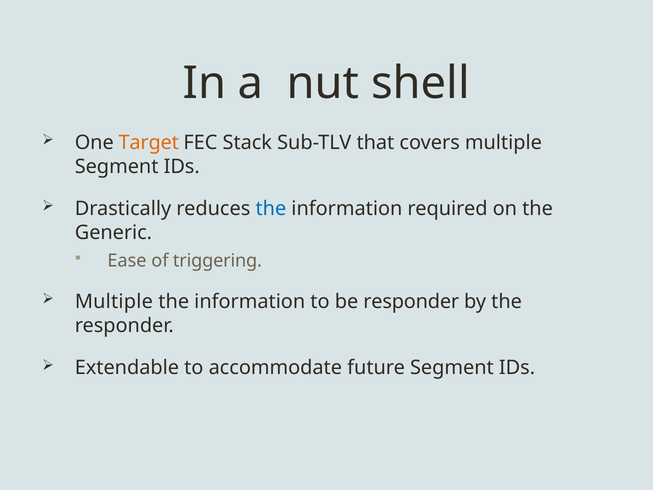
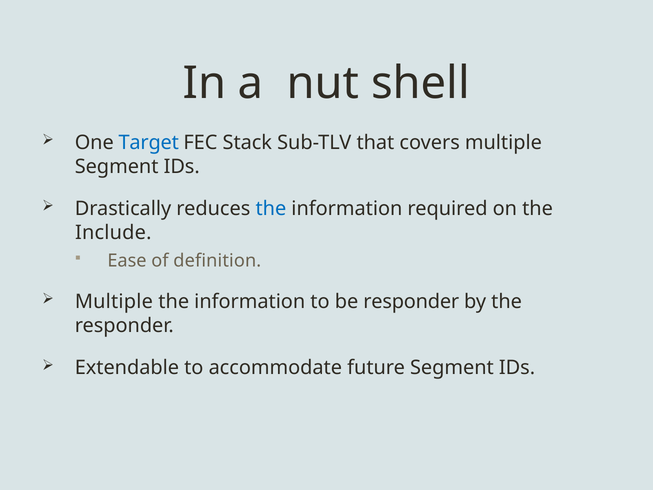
Target colour: orange -> blue
Generic: Generic -> Include
triggering: triggering -> definition
